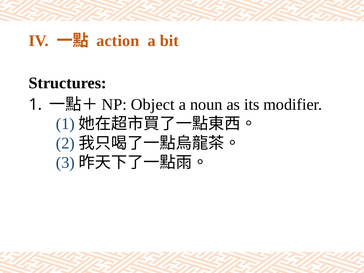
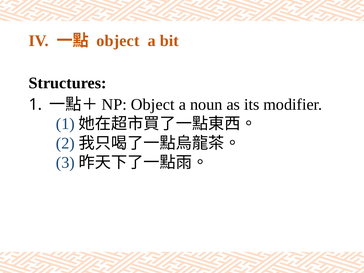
action at (118, 41): action -> object
